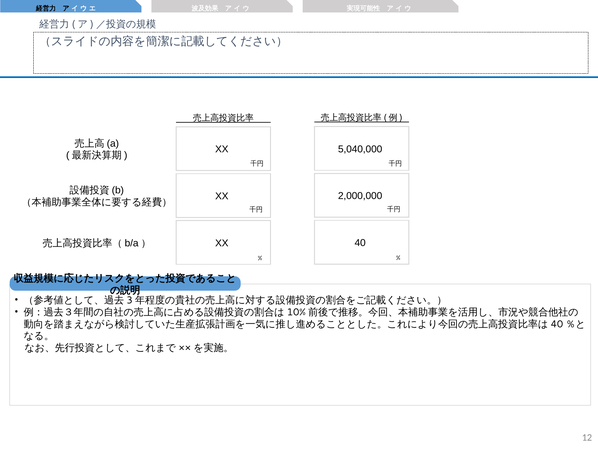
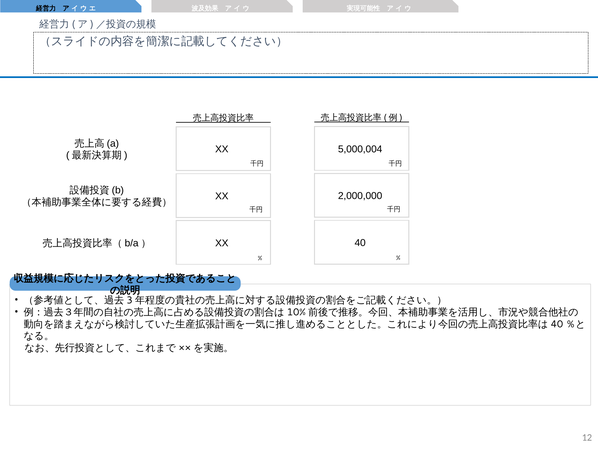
5,040,000: 5,040,000 -> 5,000,004
